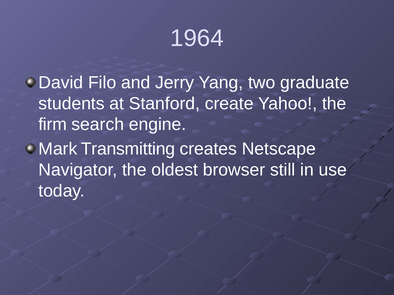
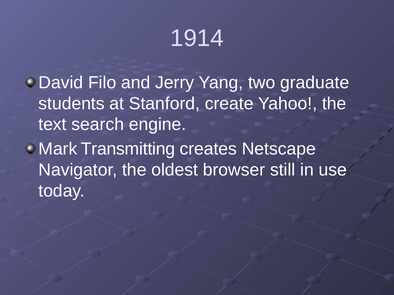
1964: 1964 -> 1914
firm: firm -> text
